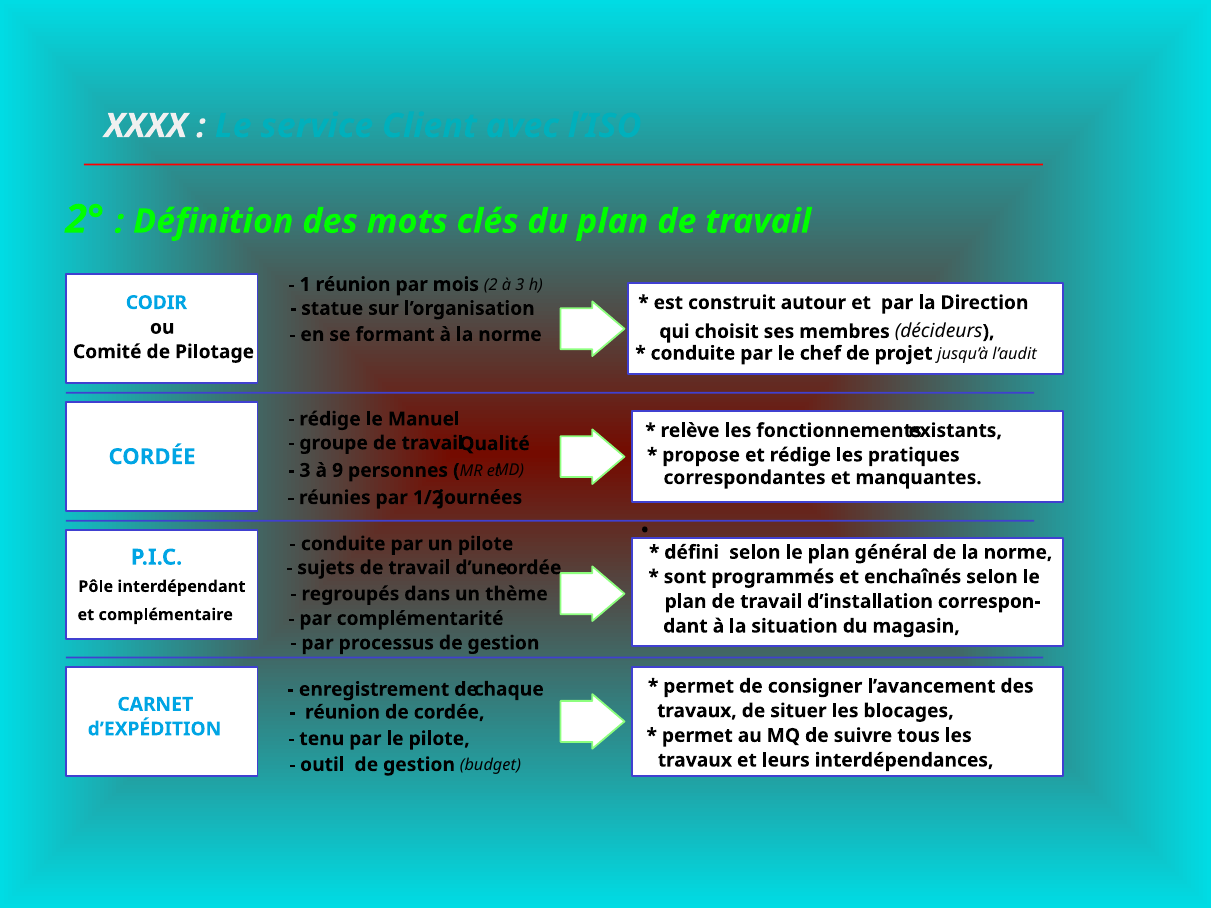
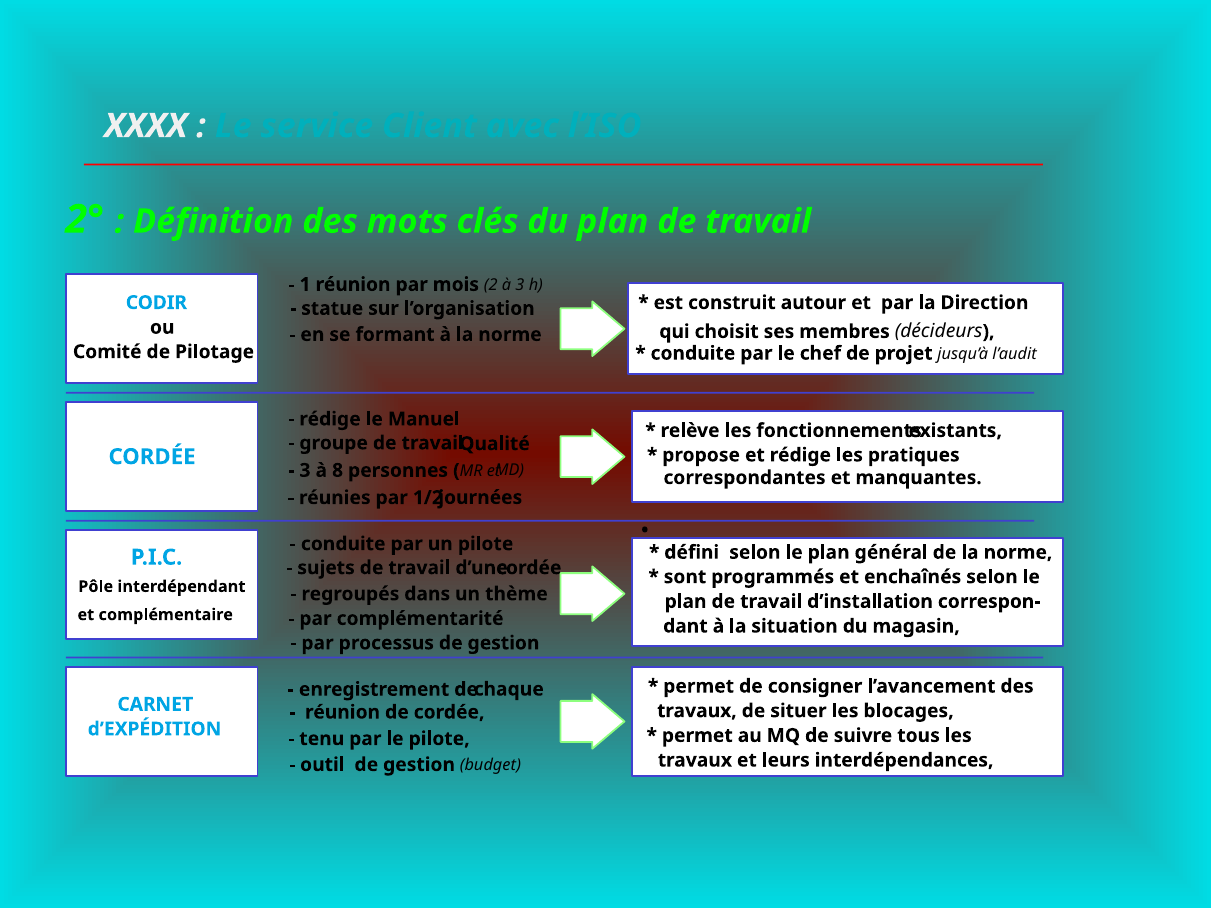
9: 9 -> 8
